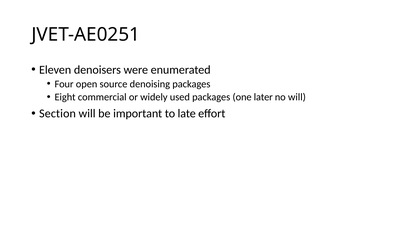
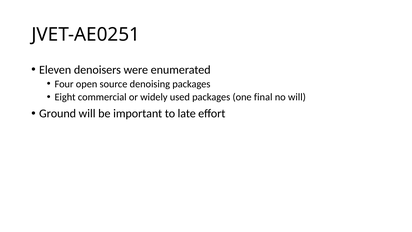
later: later -> final
Section: Section -> Ground
